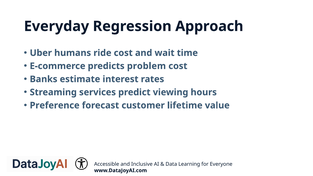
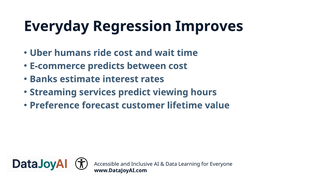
Approach: Approach -> Improves
problem: problem -> between
